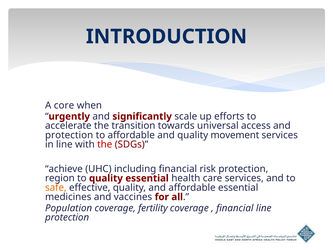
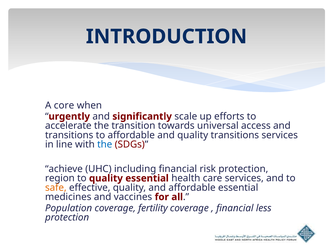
protection at (69, 135): protection -> transitions
quality movement: movement -> transitions
the at (105, 144) colour: red -> blue
financial line: line -> less
